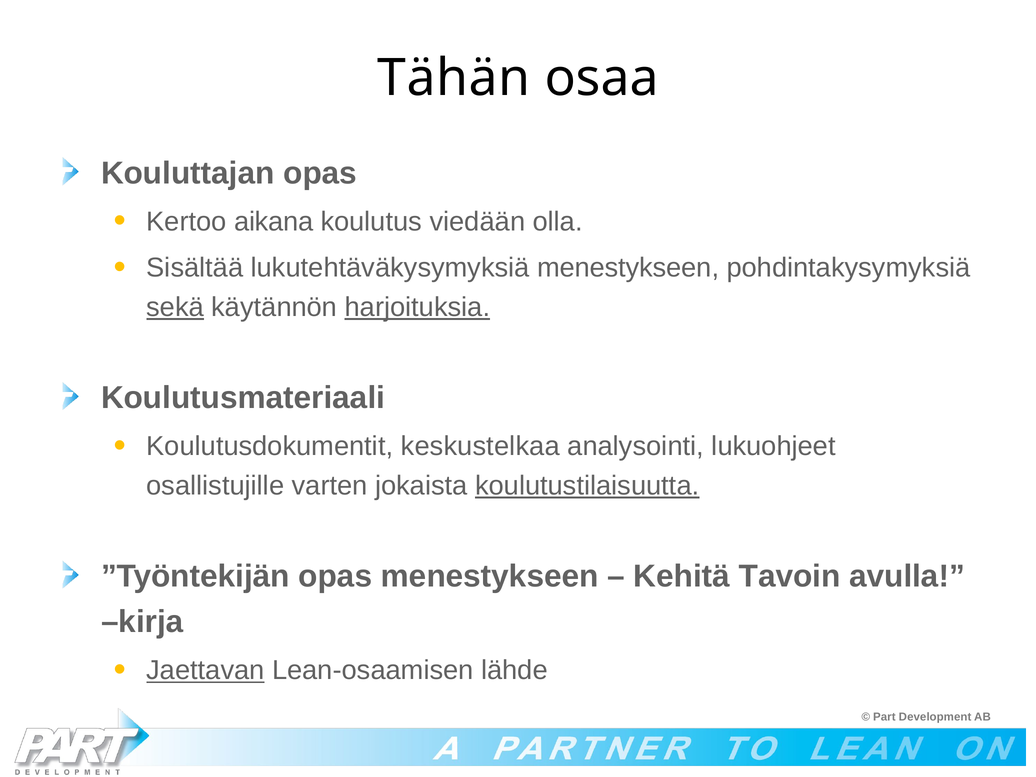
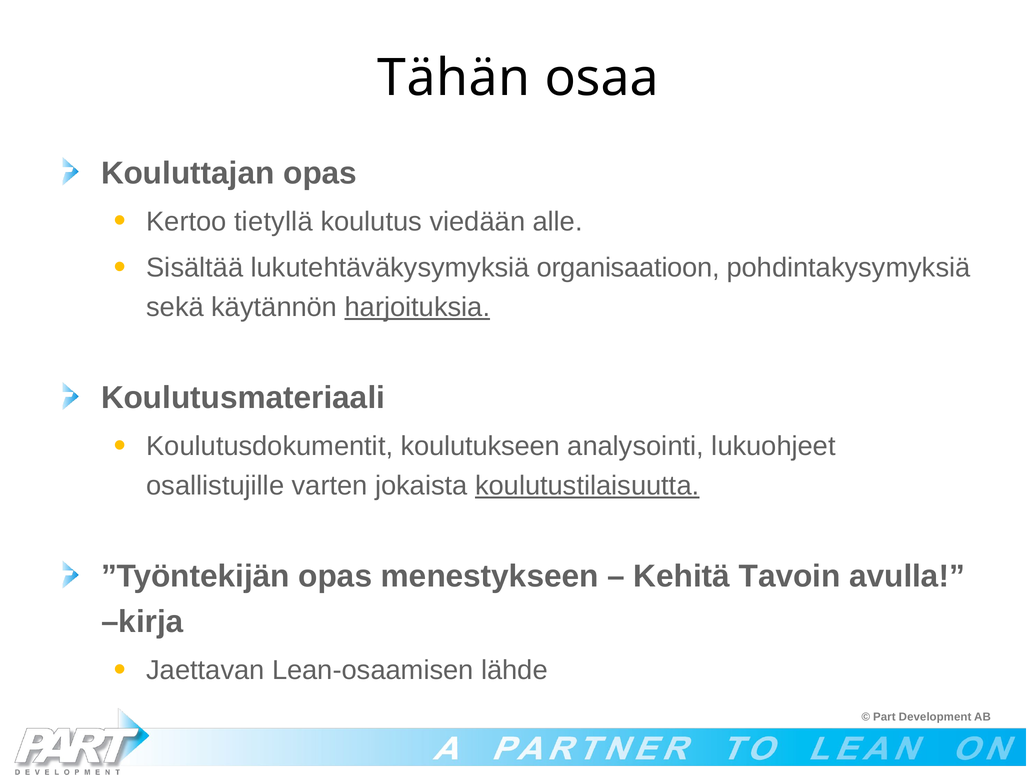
aikana: aikana -> tietyllä
olla: olla -> alle
lukutehtäväkysymyksiä menestykseen: menestykseen -> organisaatioon
sekä underline: present -> none
keskustelkaa: keskustelkaa -> koulutukseen
Jaettavan underline: present -> none
